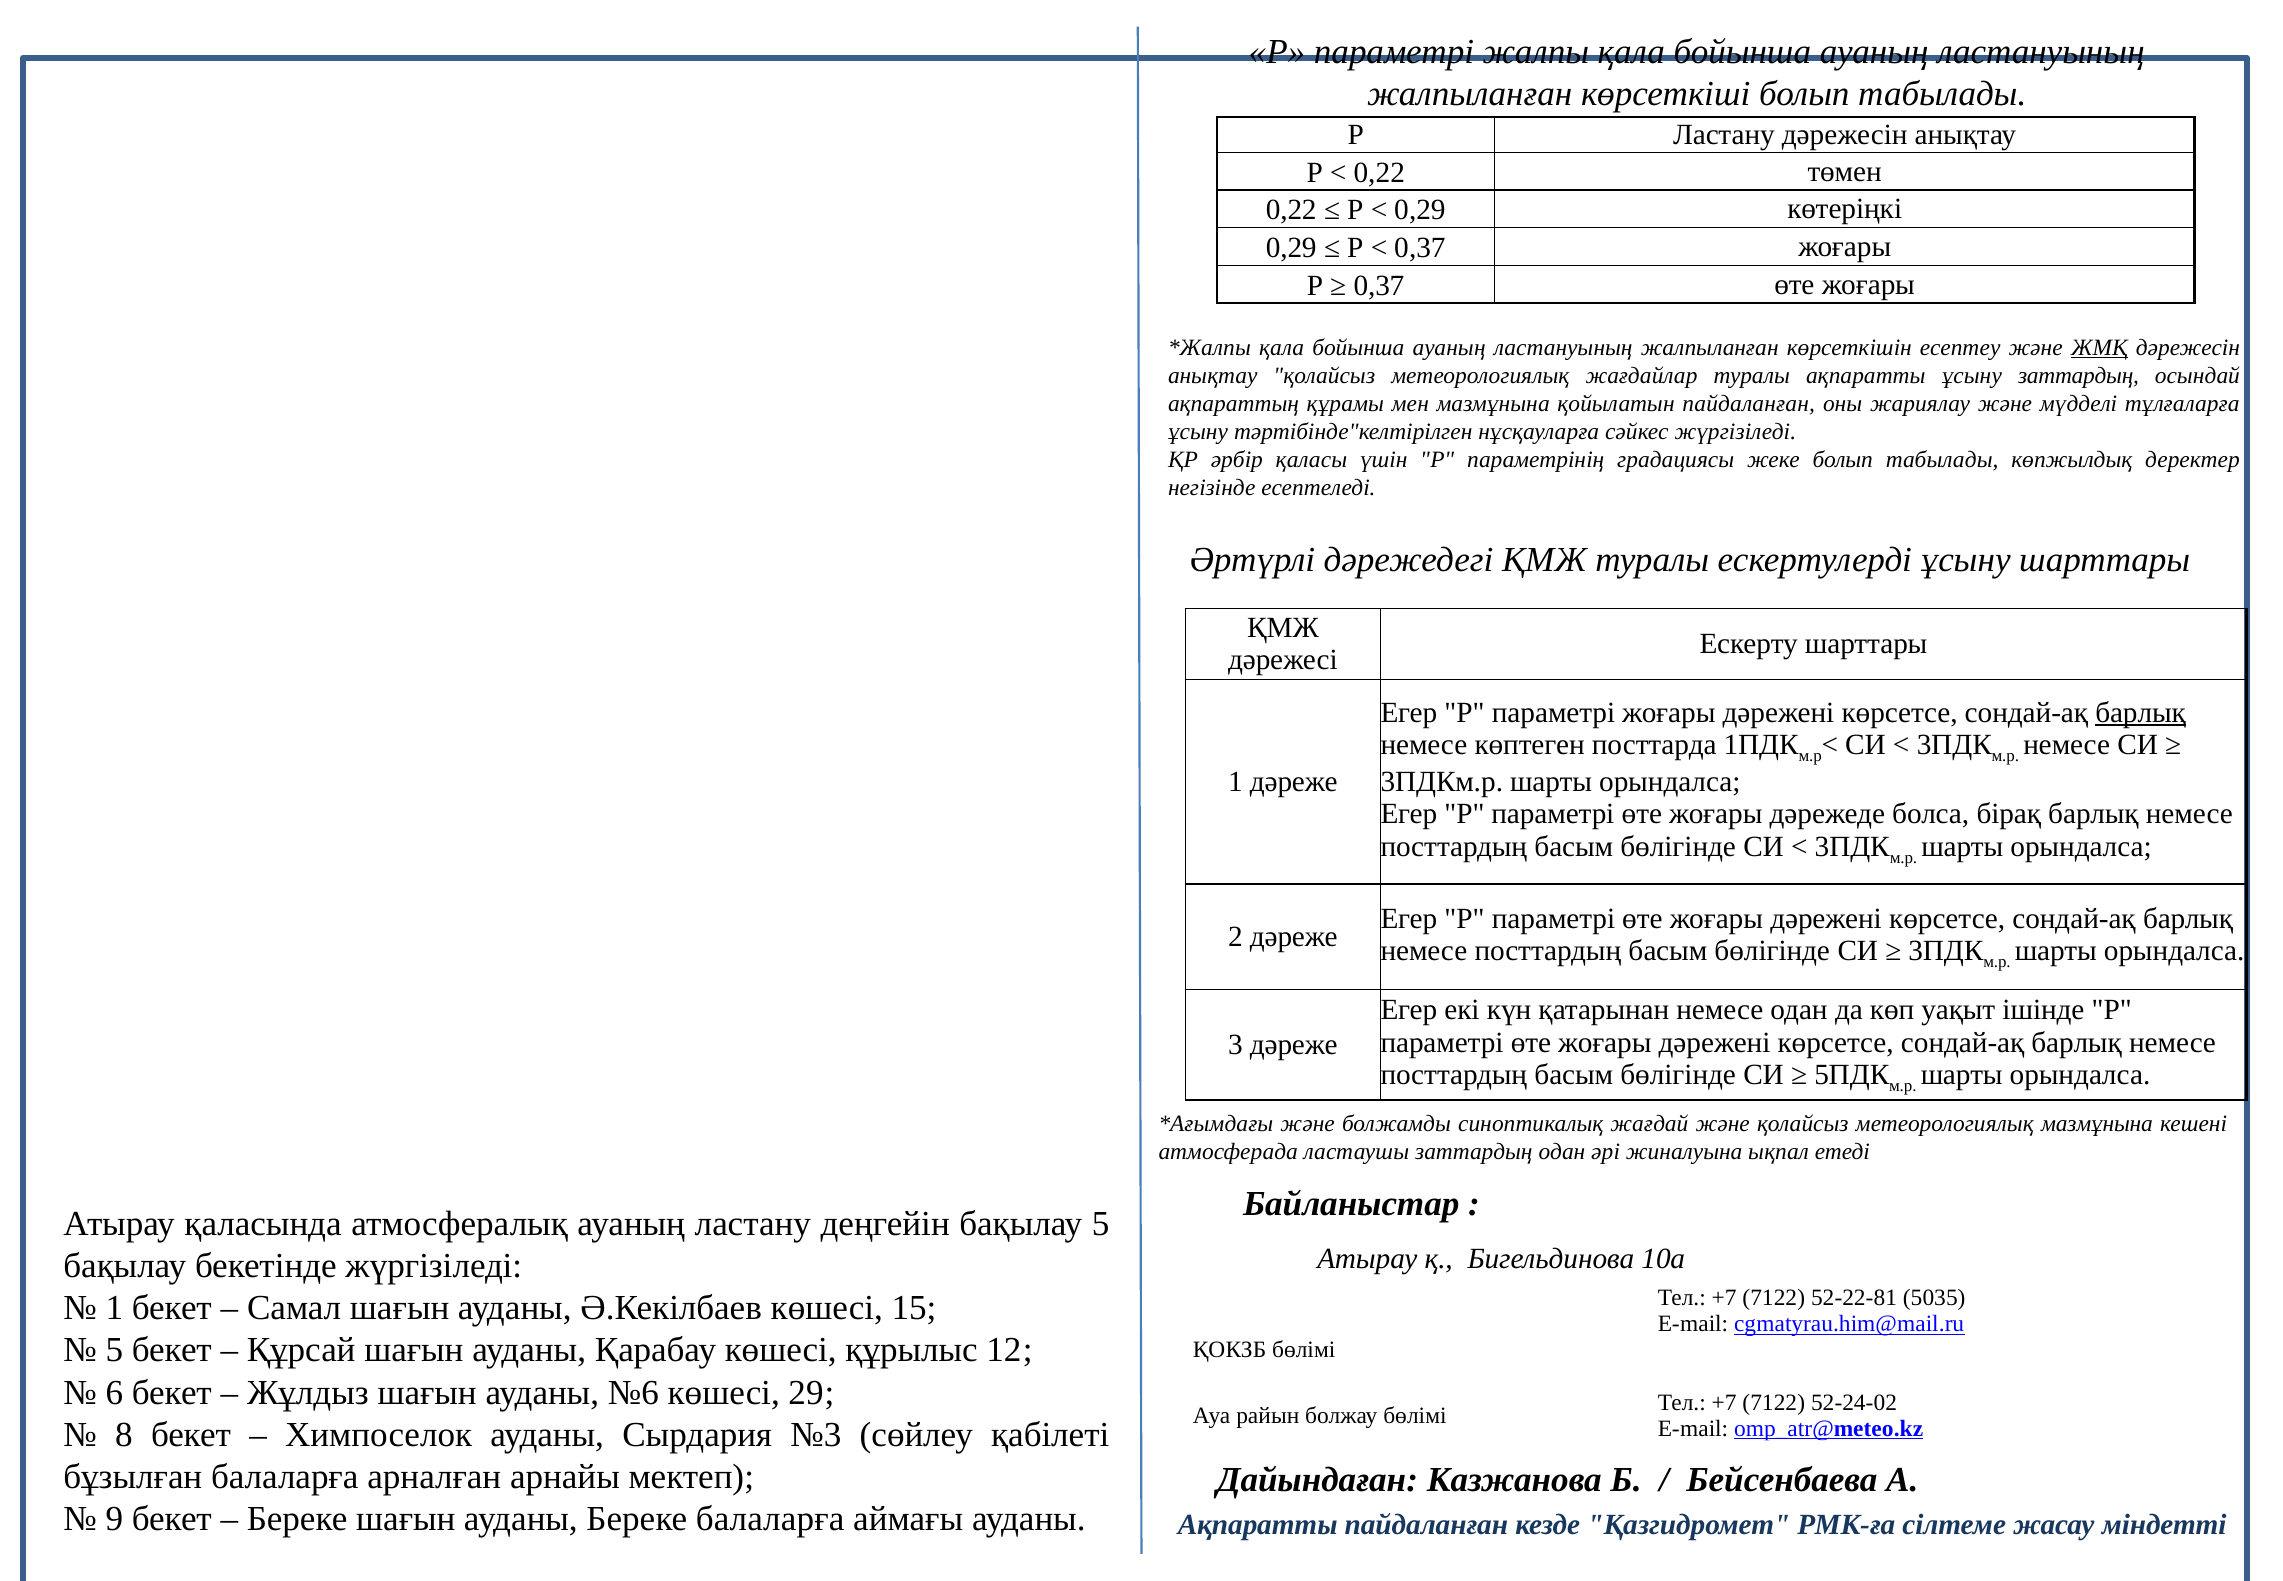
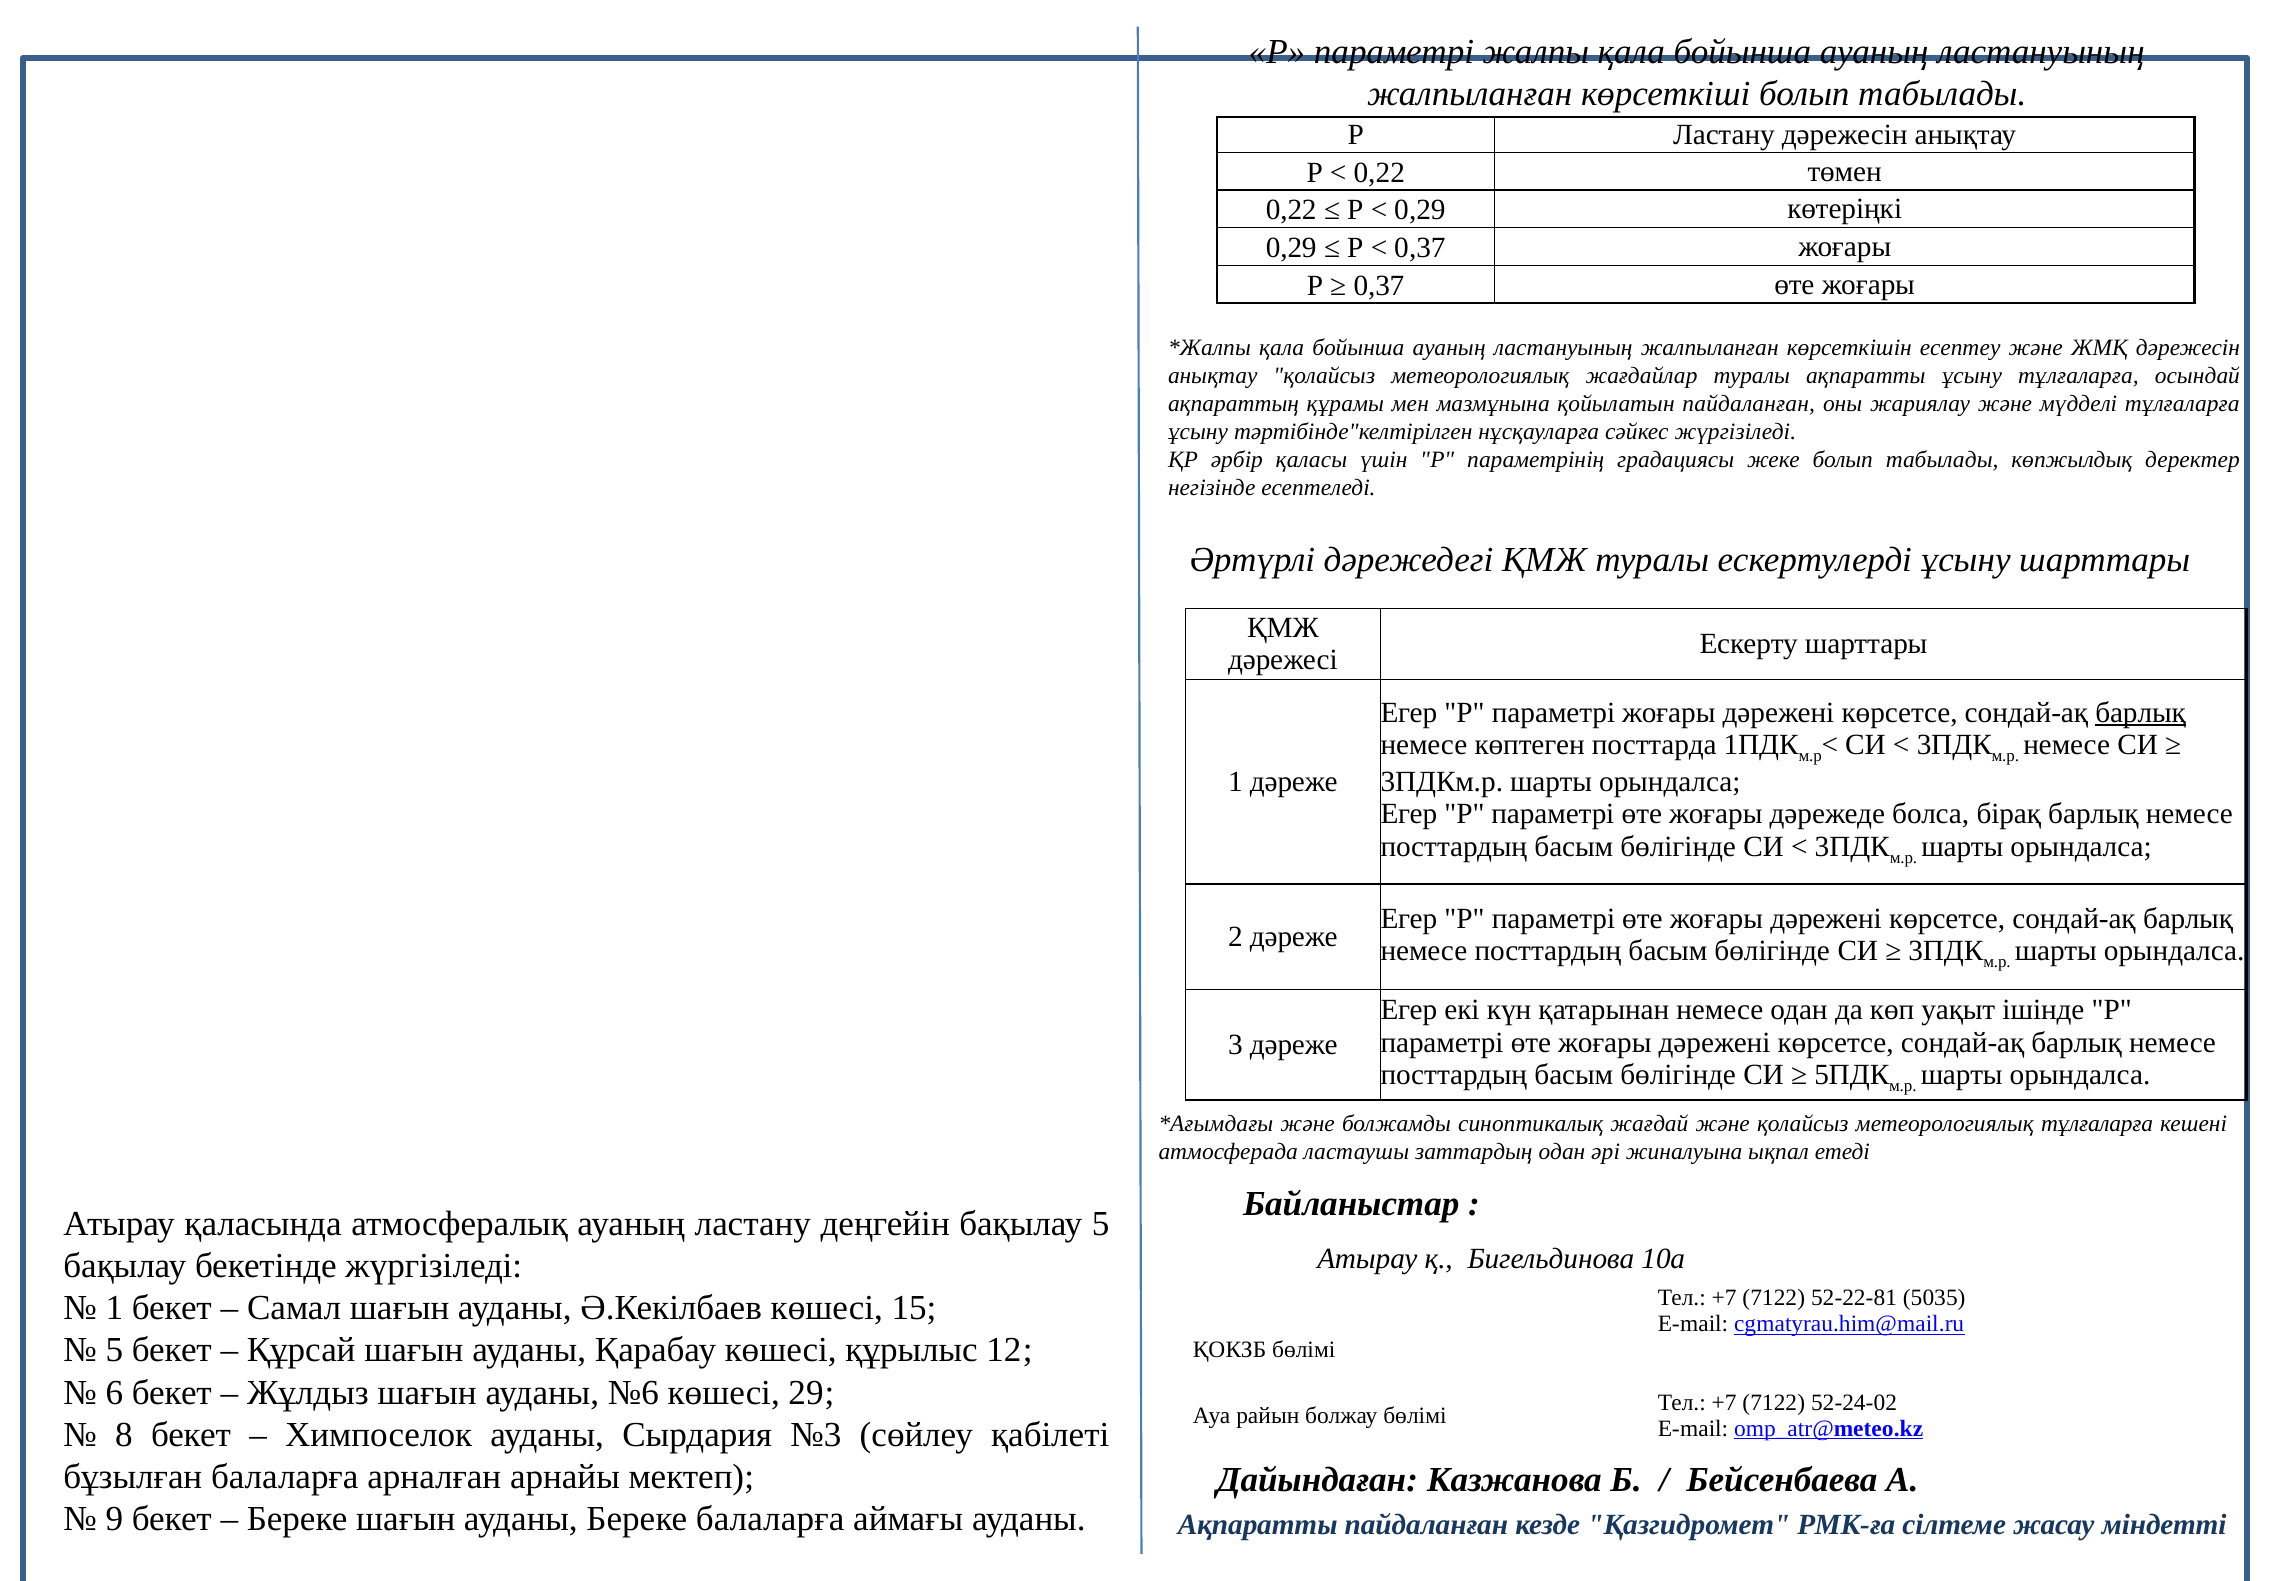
ЖМҚ underline: present -> none
ұсыну заттардың: заттардың -> тұлғаларға
метеорологиялық мазмұнына: мазмұнына -> тұлғаларға
